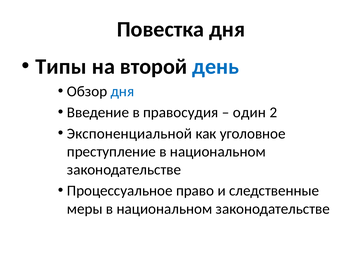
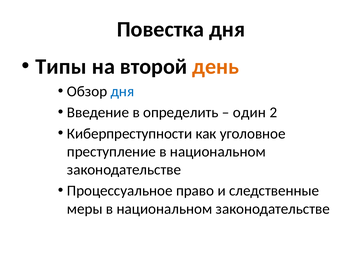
день colour: blue -> orange
правосудия: правосудия -> определить
Экспоненциальной: Экспоненциальной -> Киберпреступности
